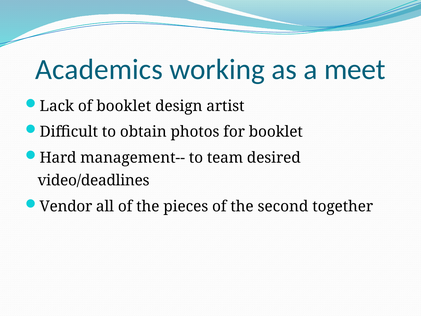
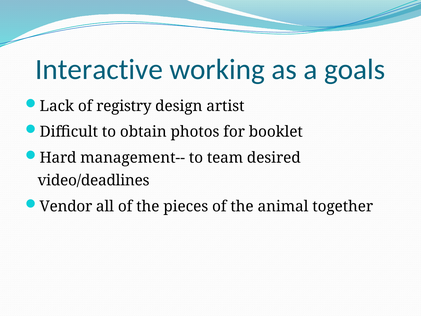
Academics: Academics -> Interactive
meet: meet -> goals
of booklet: booklet -> registry
second: second -> animal
